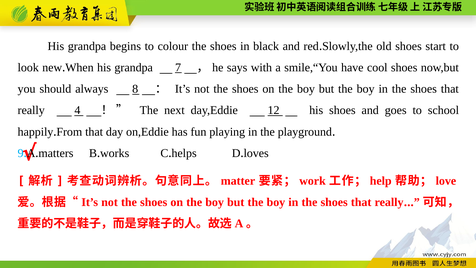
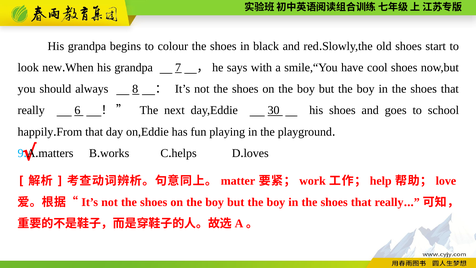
4: 4 -> 6
12: 12 -> 30
